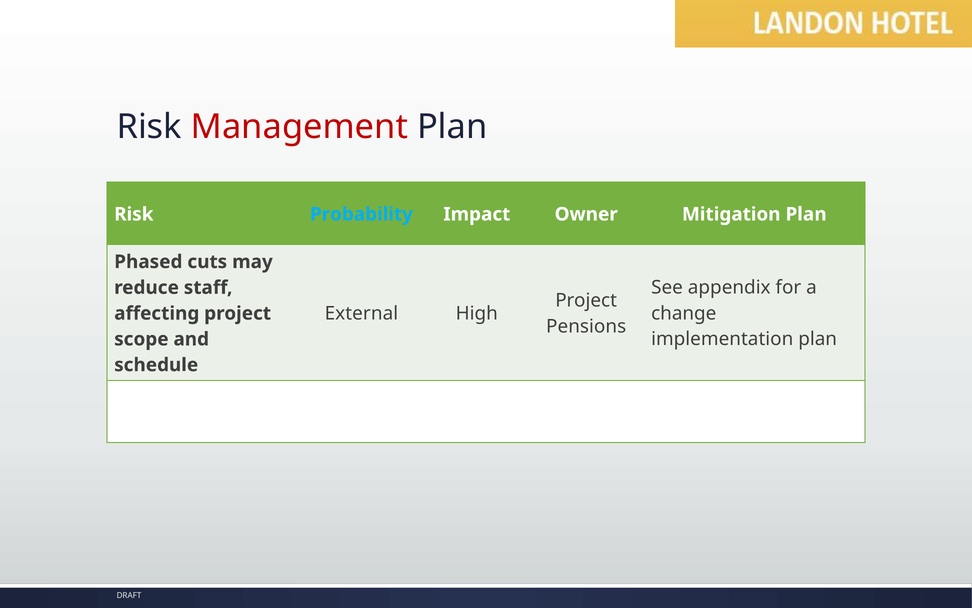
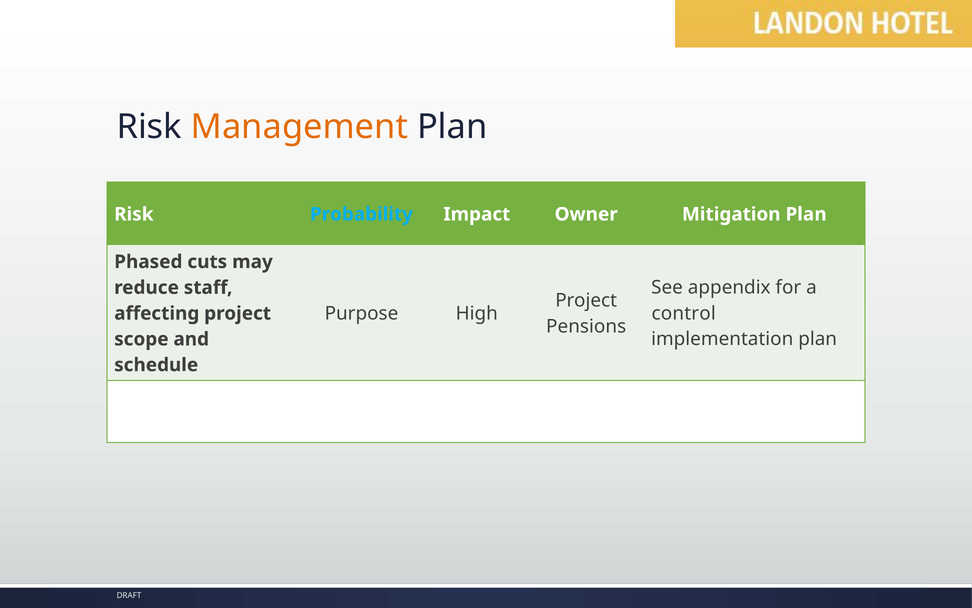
Management colour: red -> orange
External: External -> Purpose
change: change -> control
